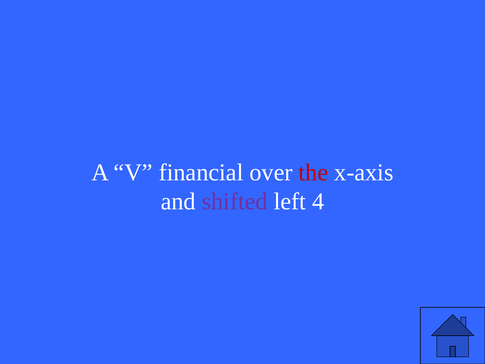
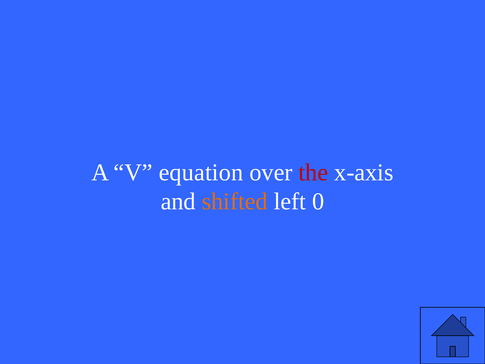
financial: financial -> equation
shifted colour: purple -> orange
4: 4 -> 0
